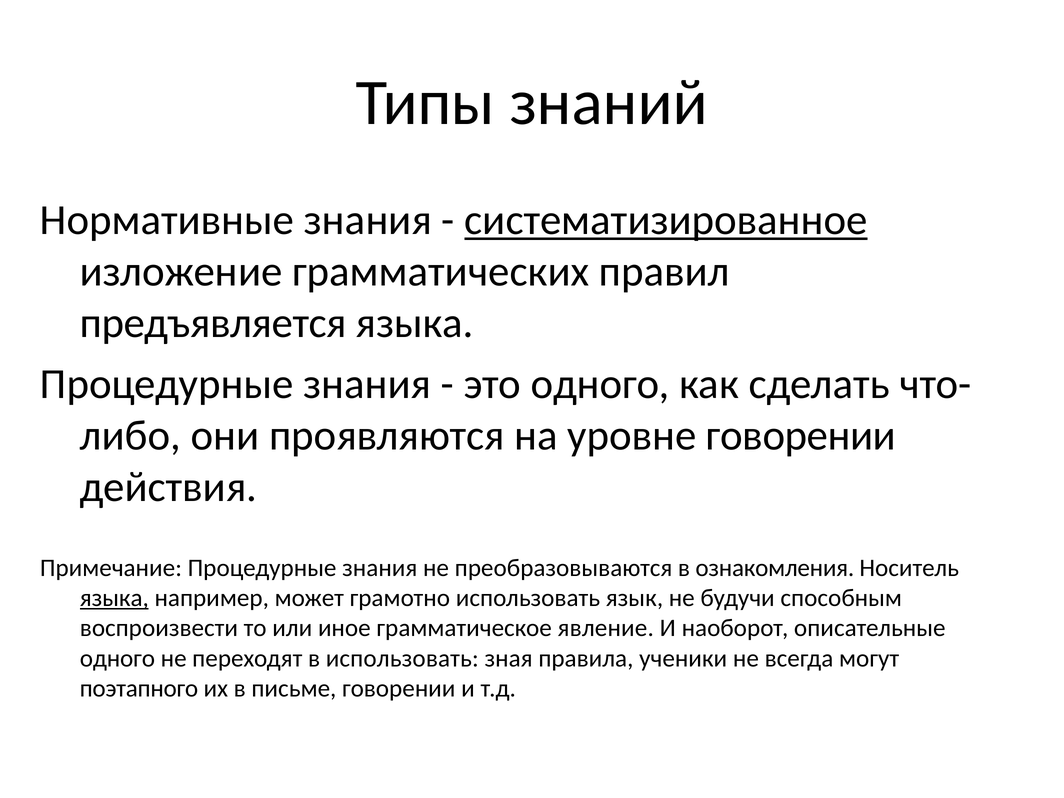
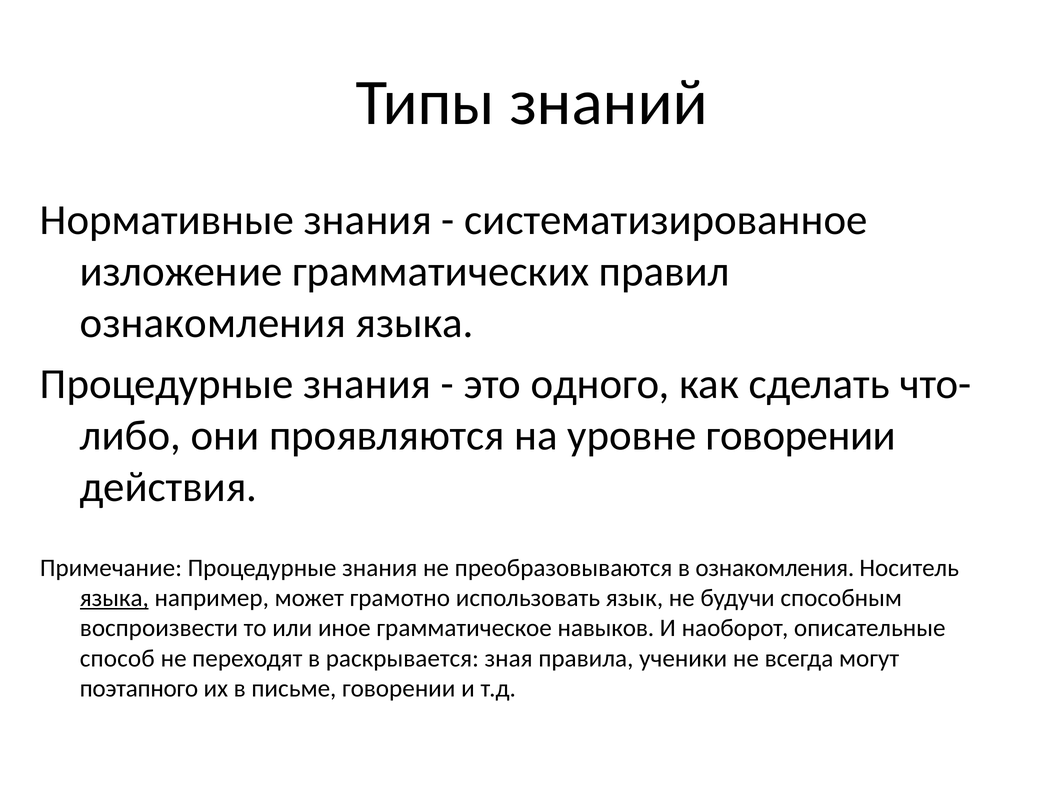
систематизированное underline: present -> none
предъявляется at (213, 323): предъявляется -> ознакомления
явление: явление -> навыков
одного at (117, 658): одного -> способ
в использовать: использовать -> раскрывается
